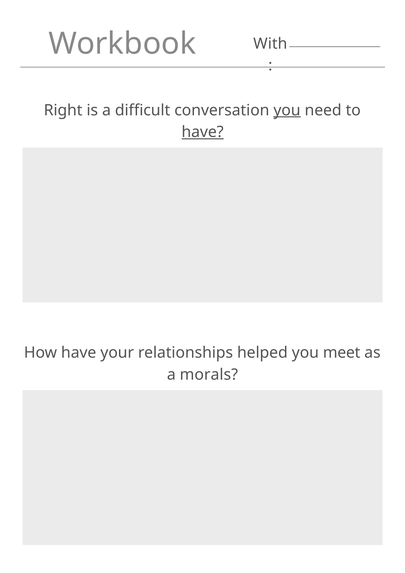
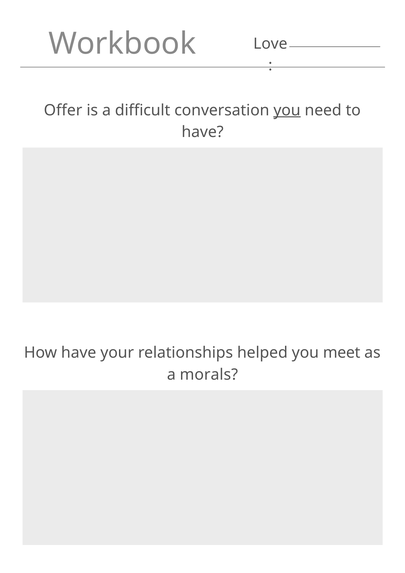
With: With -> Love
Right: Right -> Offer
have at (203, 132) underline: present -> none
